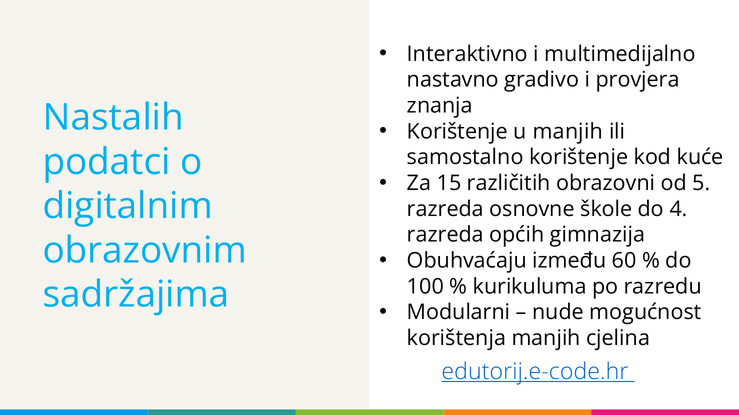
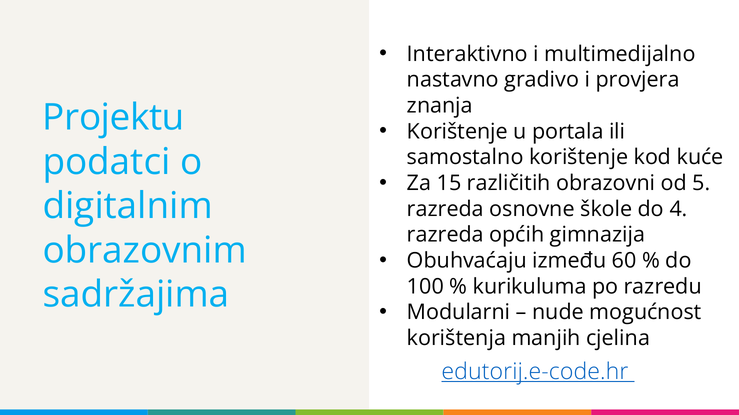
Nastalih: Nastalih -> Projektu
u manjih: manjih -> portala
